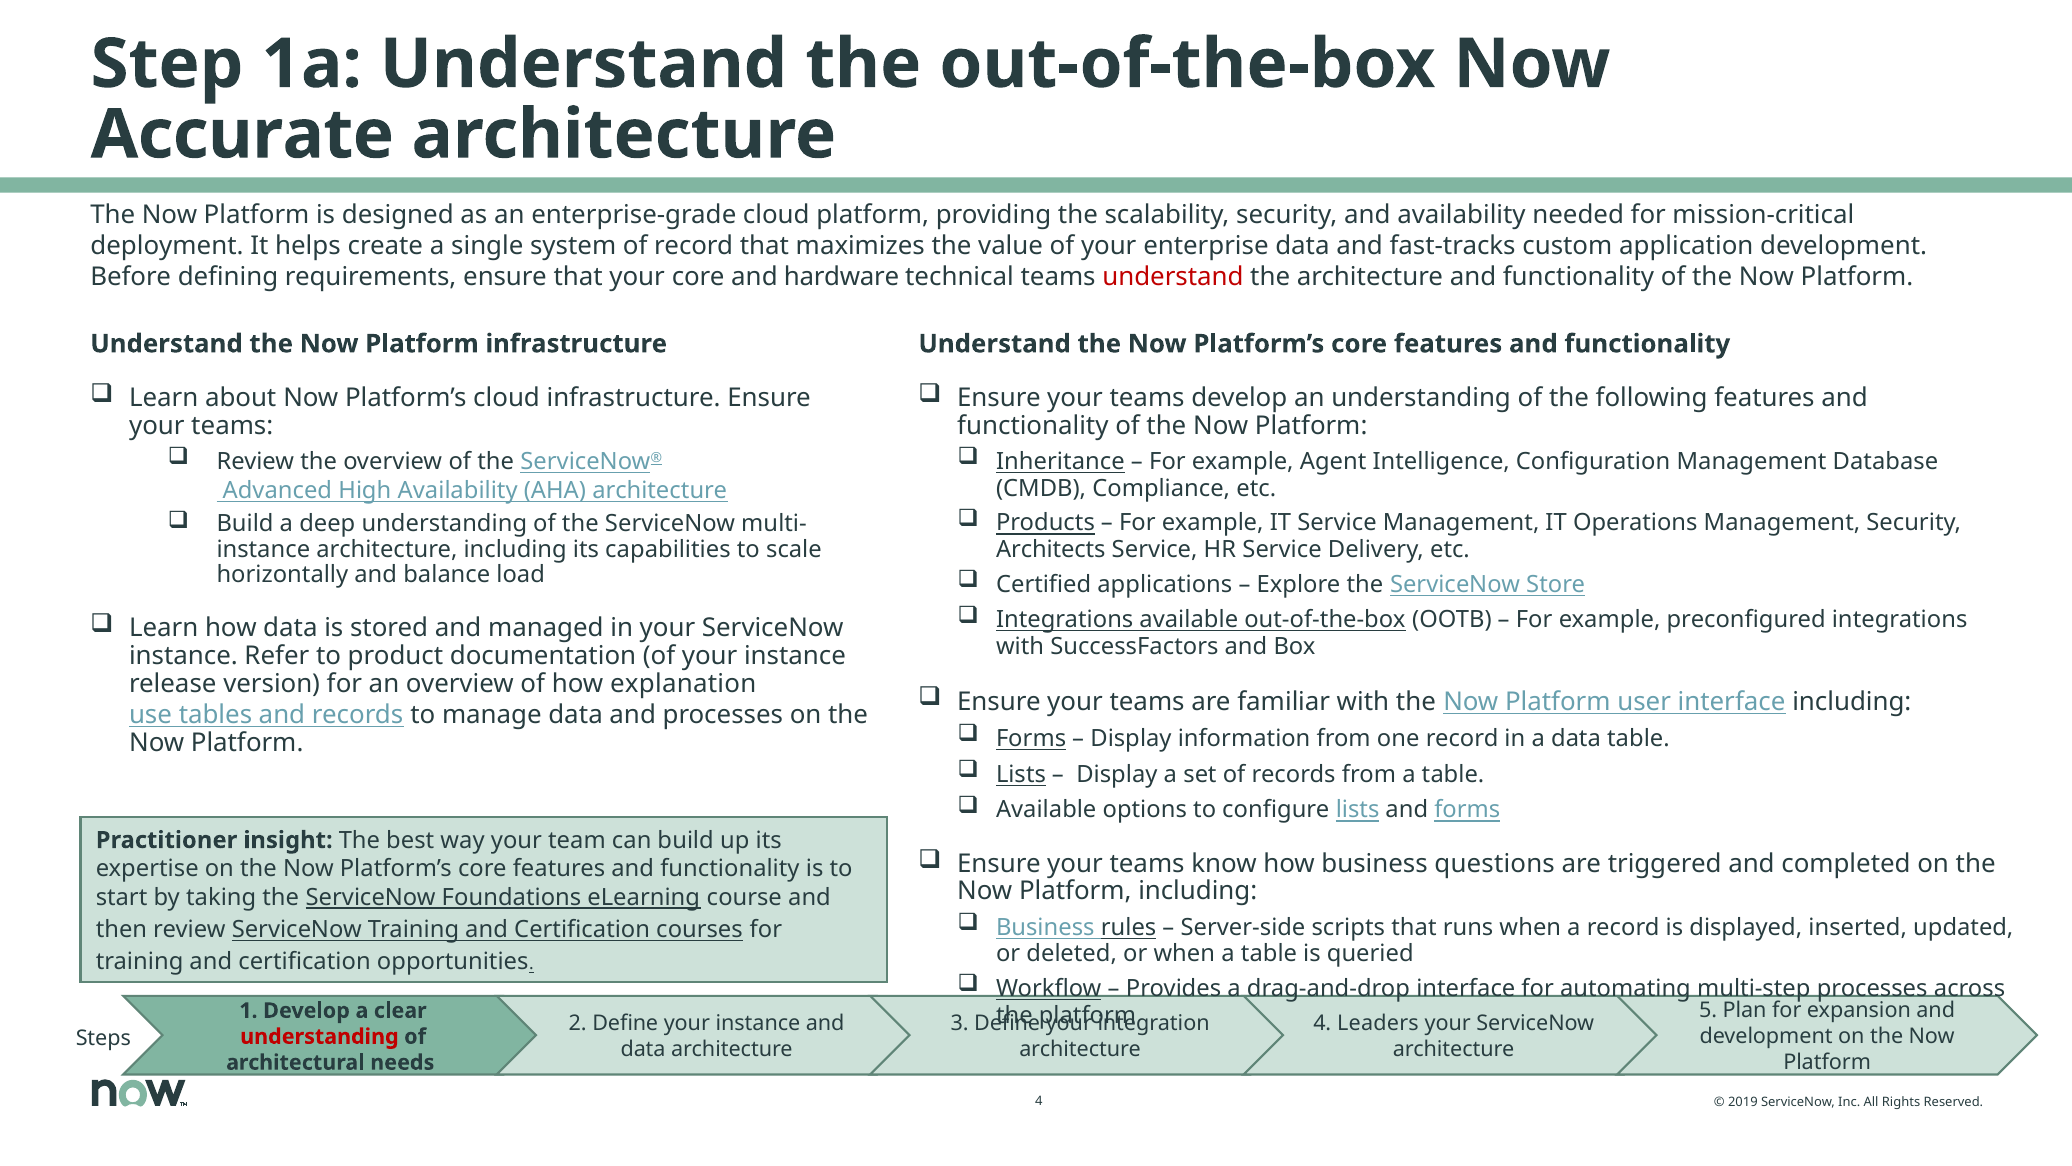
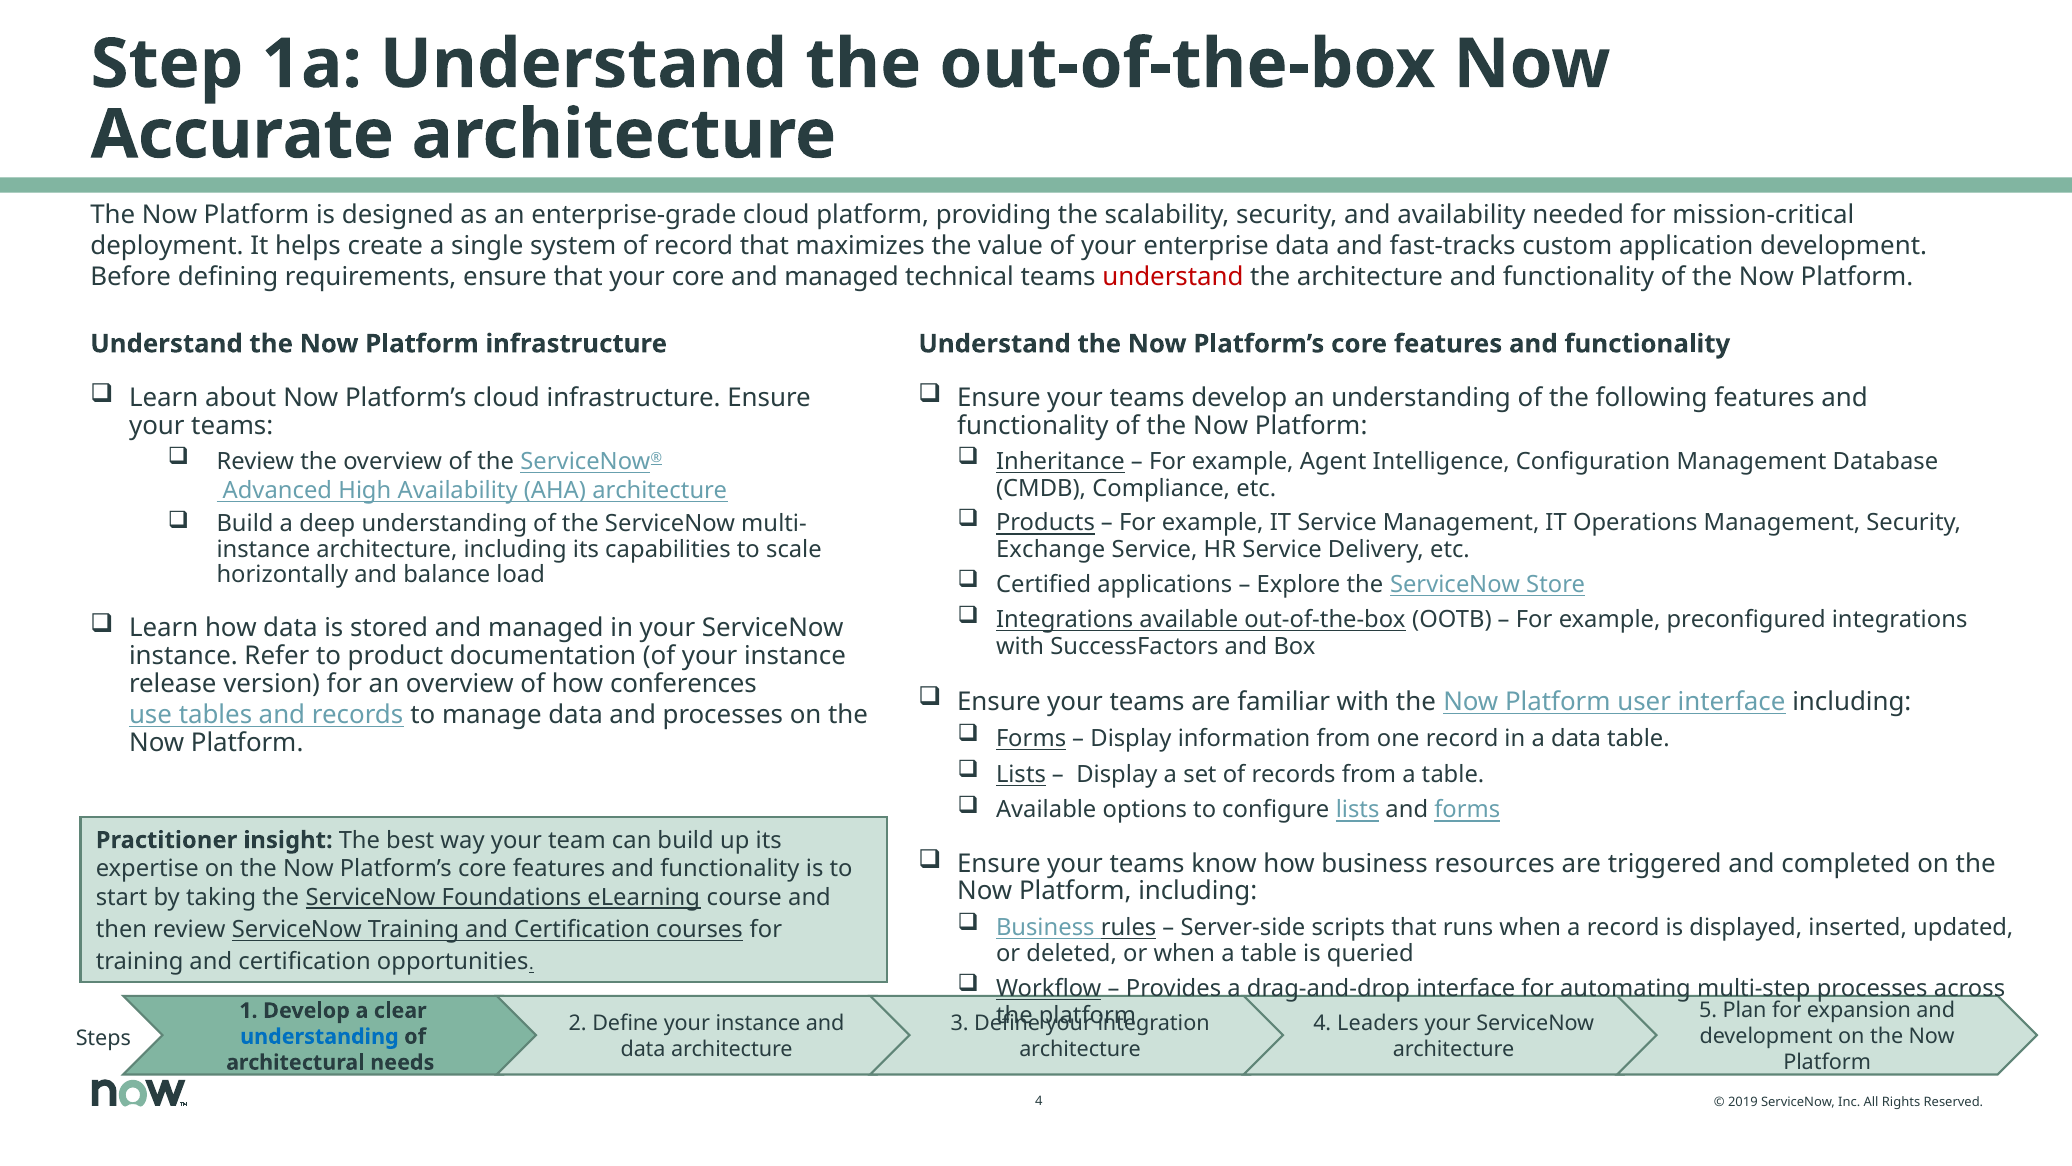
core and hardware: hardware -> managed
Architects: Architects -> Exchange
explanation: explanation -> conferences
questions: questions -> resources
understanding at (319, 1036) colour: red -> blue
